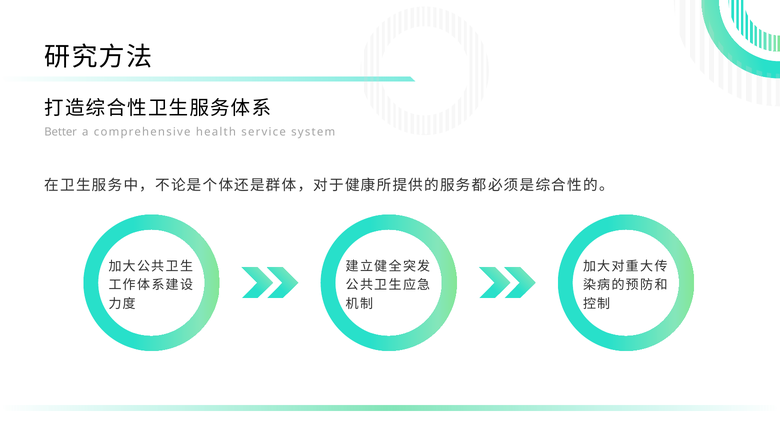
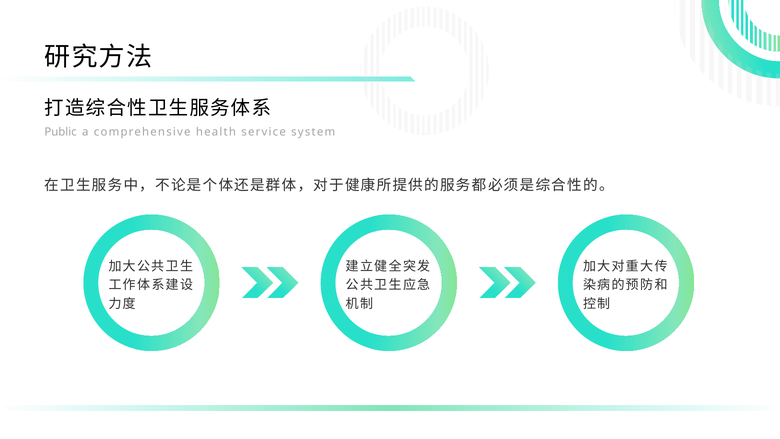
Better: Better -> Public
